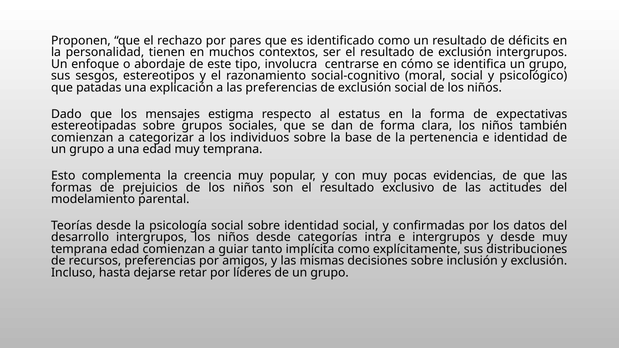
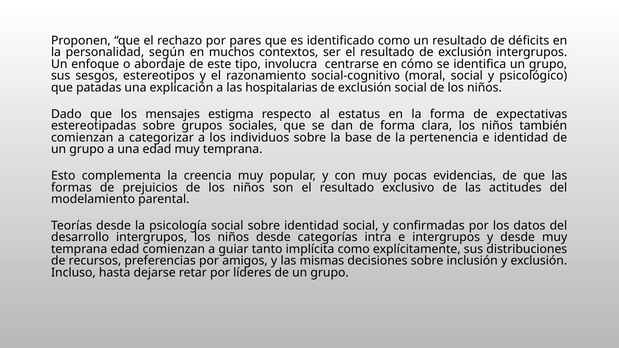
tienen: tienen -> según
las preferencias: preferencias -> hospitalarias
